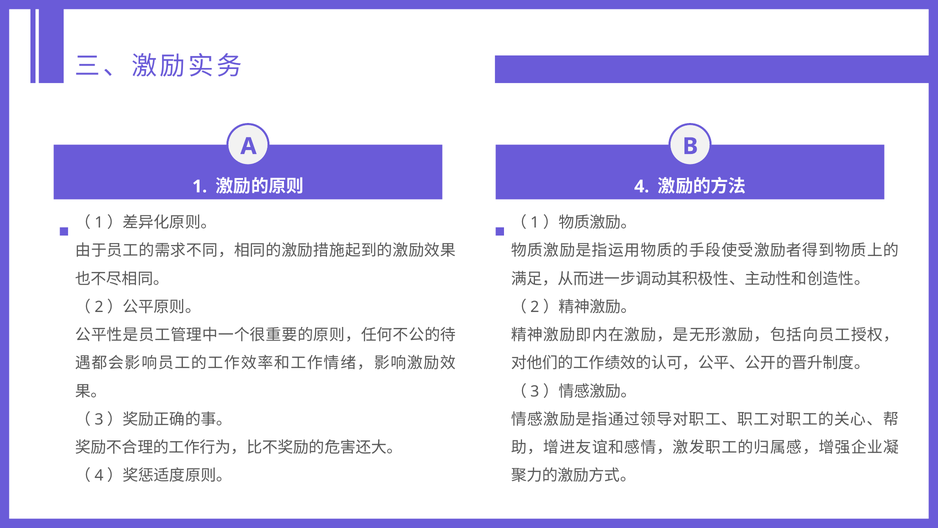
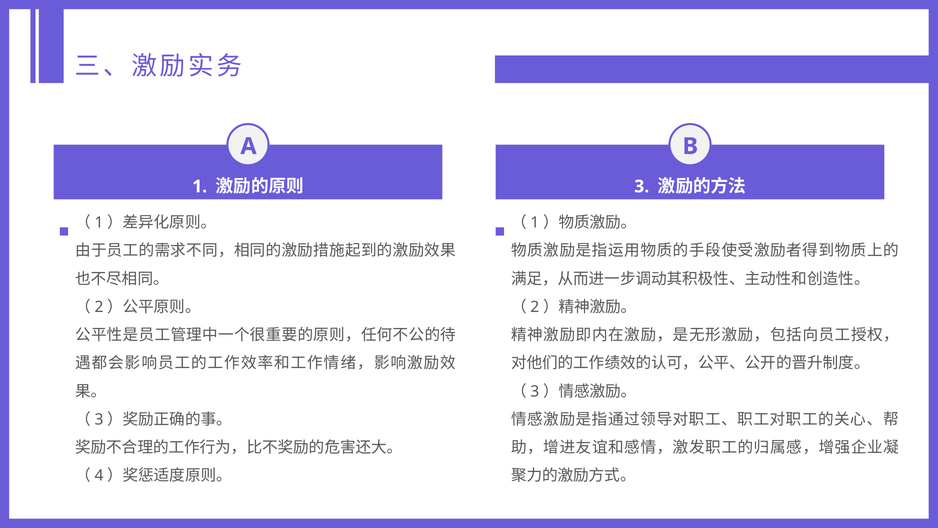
4: 4 -> 3
